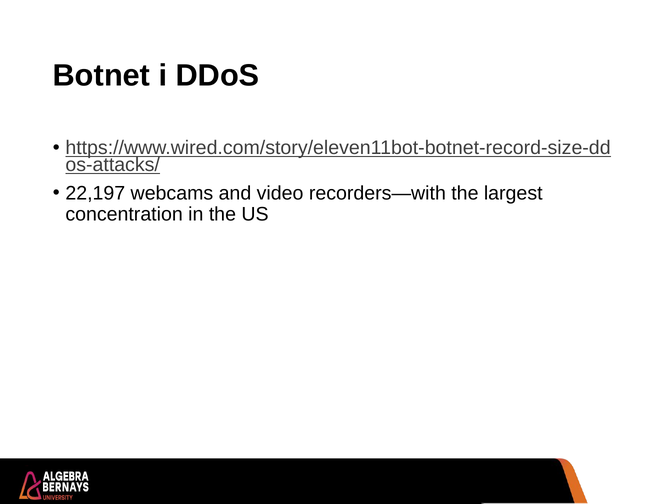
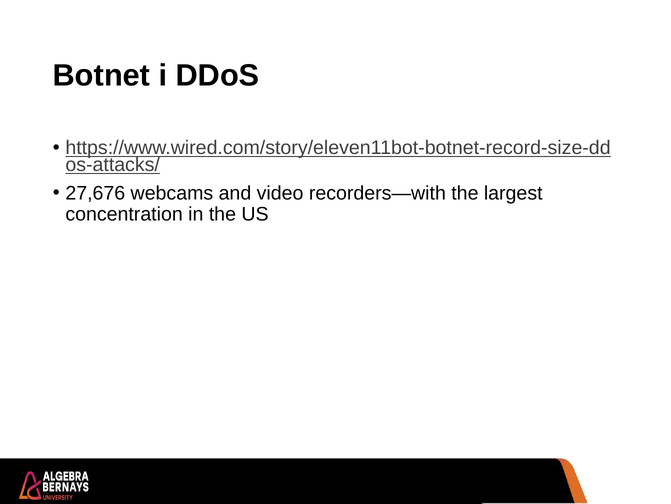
22,197: 22,197 -> 27,676
